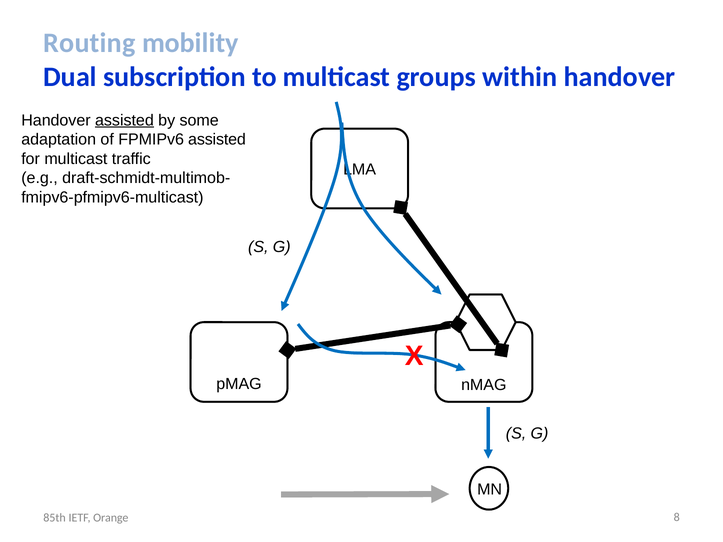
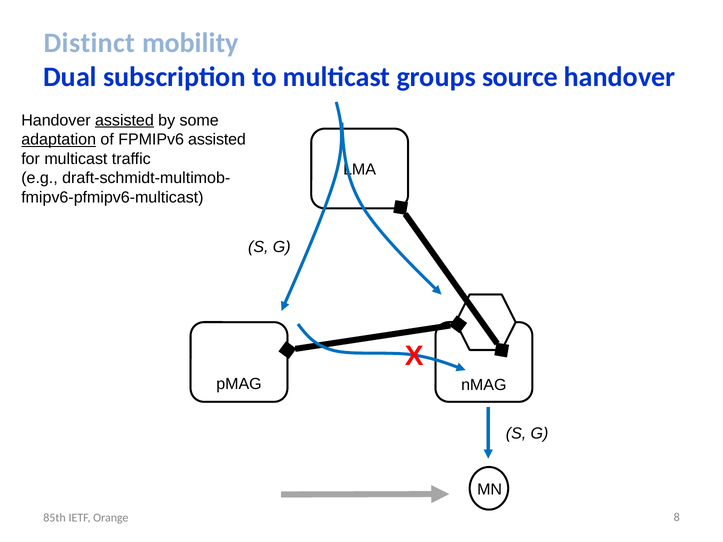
Routing: Routing -> Distinct
within: within -> source
adaptation underline: none -> present
